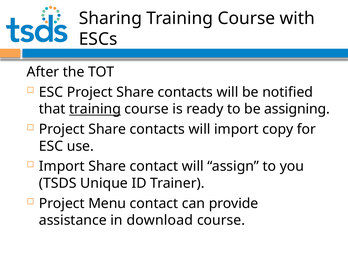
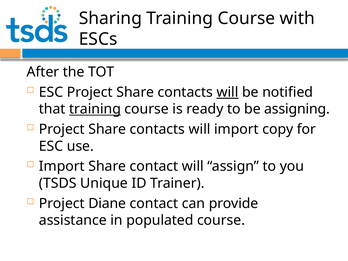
will at (227, 92) underline: none -> present
Menu: Menu -> Diane
download: download -> populated
